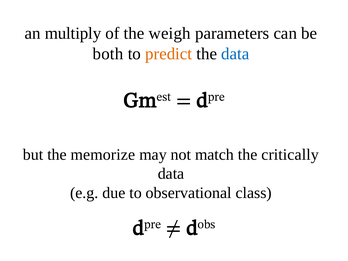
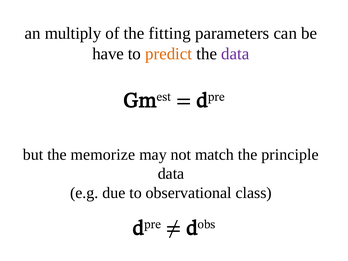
weigh: weigh -> fitting
both: both -> have
data at (235, 54) colour: blue -> purple
critically: critically -> principle
